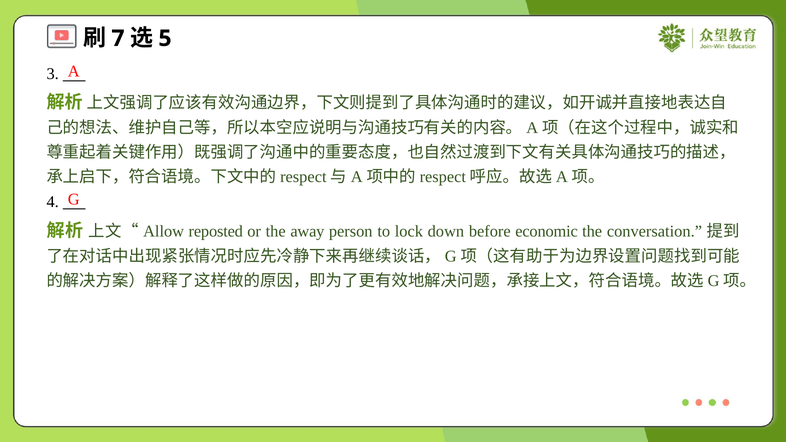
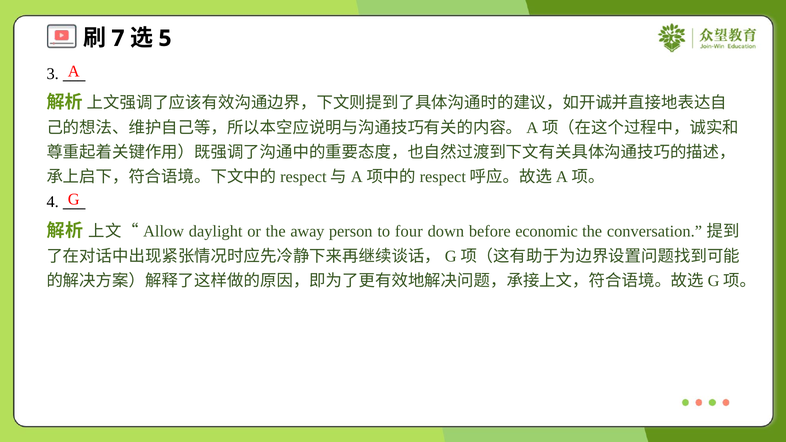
reposted: reposted -> daylight
lock: lock -> four
